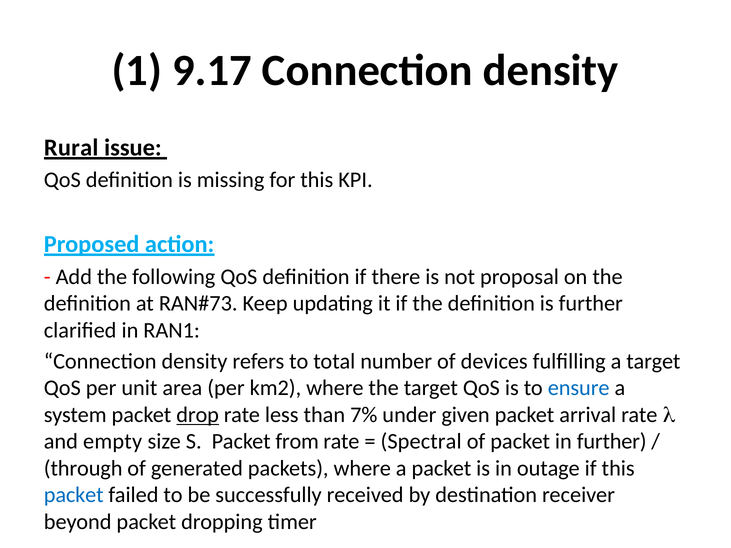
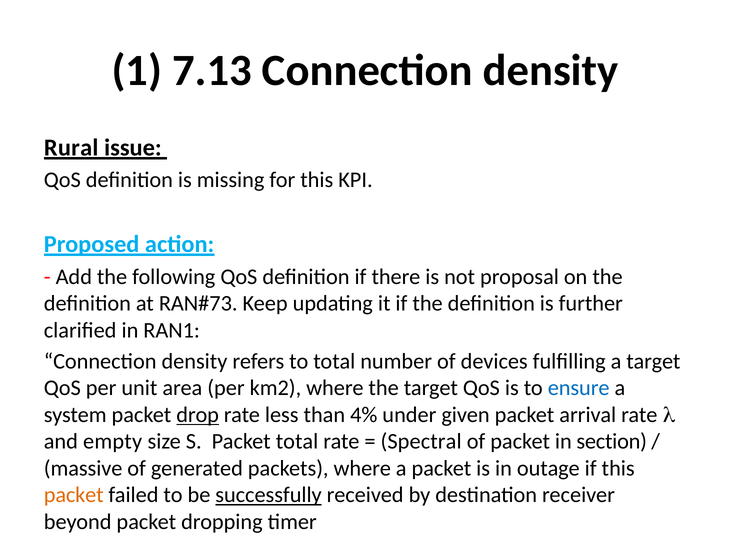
9.17: 9.17 -> 7.13
7%: 7% -> 4%
Packet from: from -> total
in further: further -> section
through: through -> massive
packet at (74, 495) colour: blue -> orange
successfully underline: none -> present
